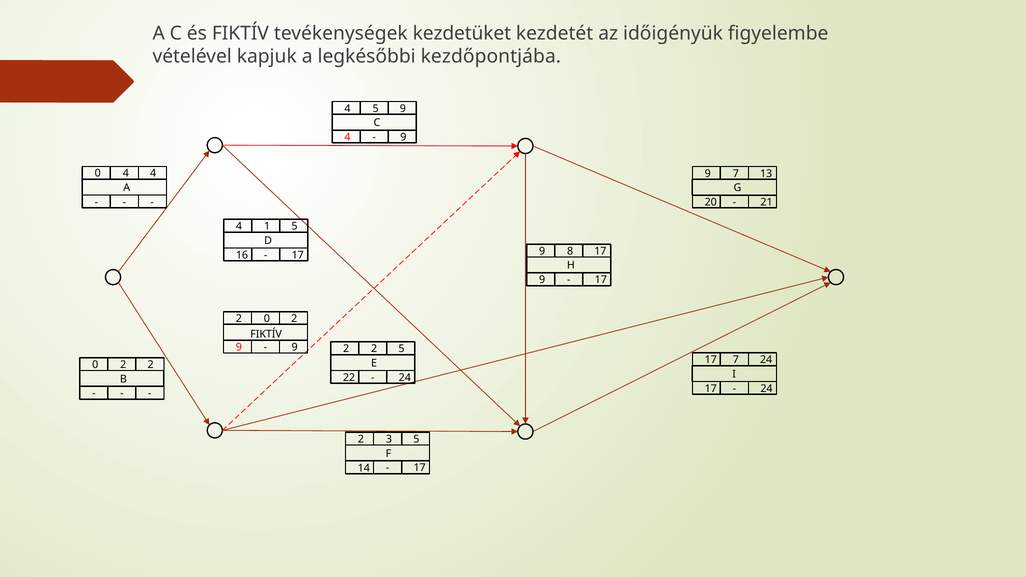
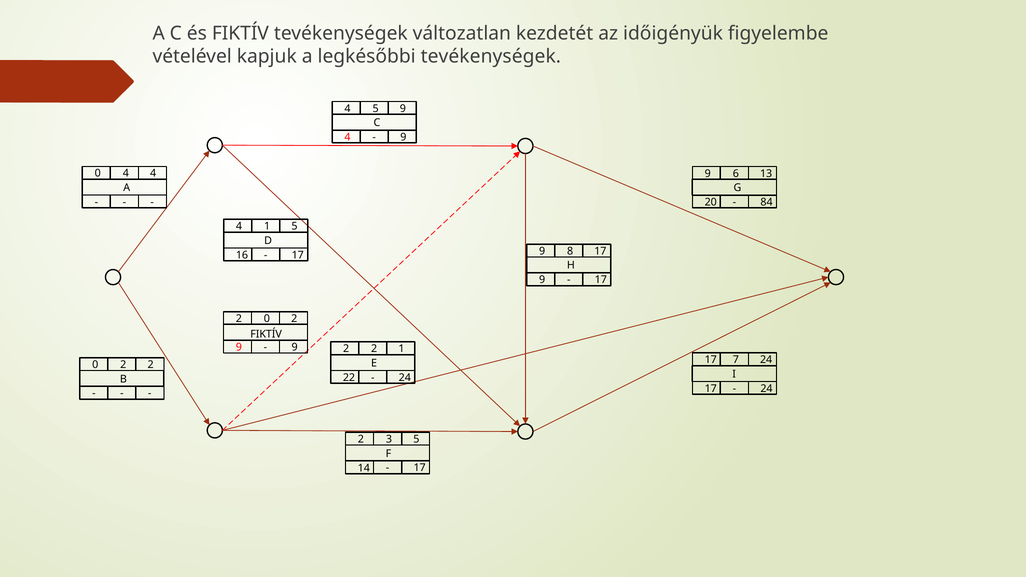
kezdetüket: kezdetüket -> változatlan
legkésőbbi kezdőpontjába: kezdőpontjába -> tevékenységek
9 7: 7 -> 6
21: 21 -> 84
2 5: 5 -> 1
